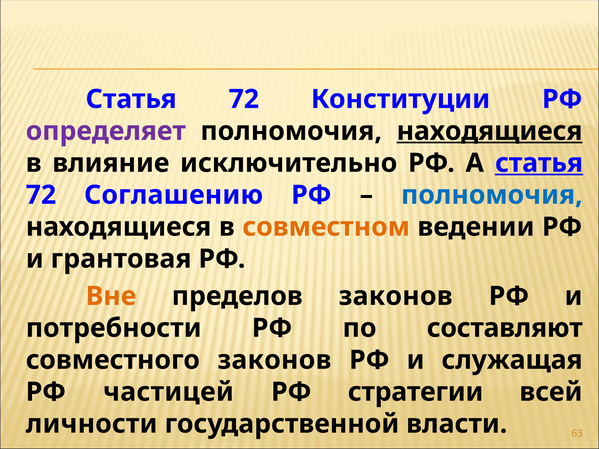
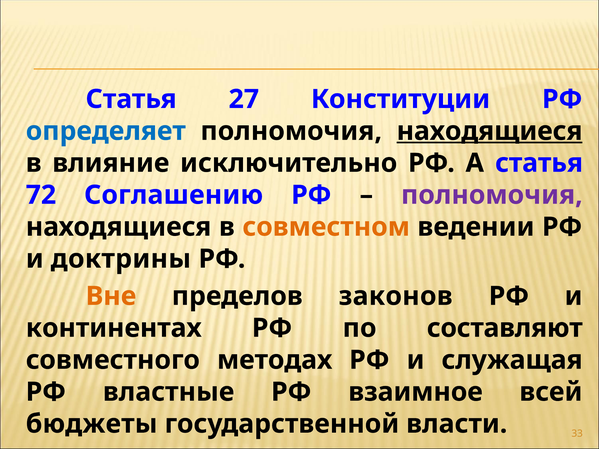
72 at (244, 99): 72 -> 27
определяет colour: purple -> blue
статья at (539, 163) underline: present -> none
полномочия at (492, 195) colour: blue -> purple
грантовая: грантовая -> доктрины
потребности: потребности -> континентах
совместного законов: законов -> методах
частицей: частицей -> властные
стратегии: стратегии -> взаимное
личности: личности -> бюджеты
63: 63 -> 33
